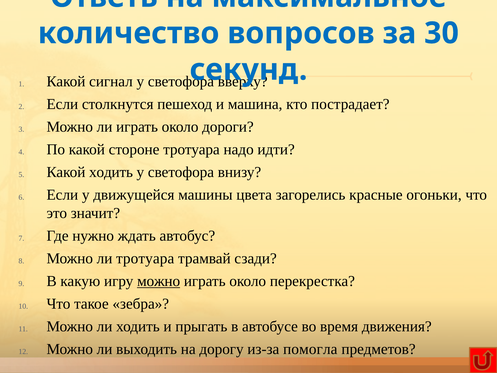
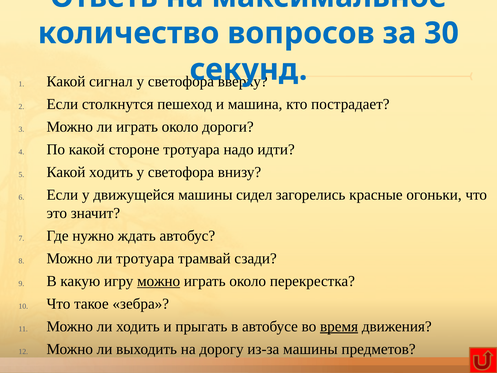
цвета: цвета -> сидел
время underline: none -> present
из-за помогла: помогла -> машины
